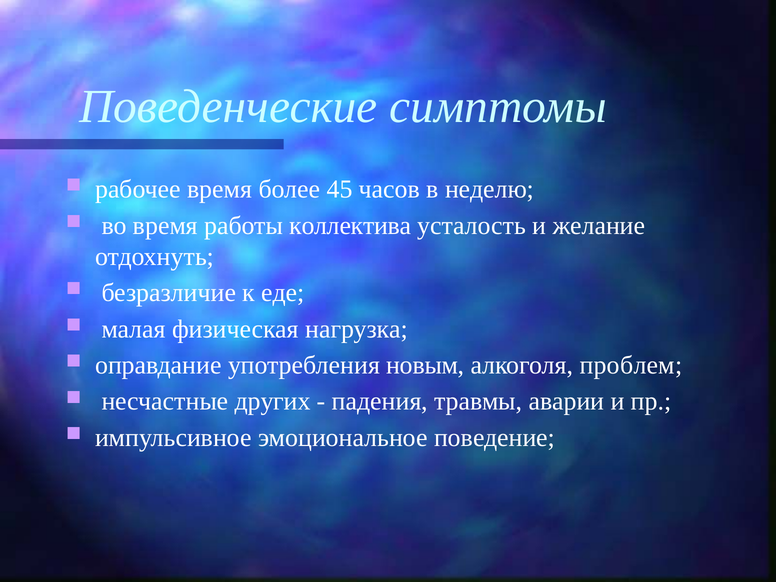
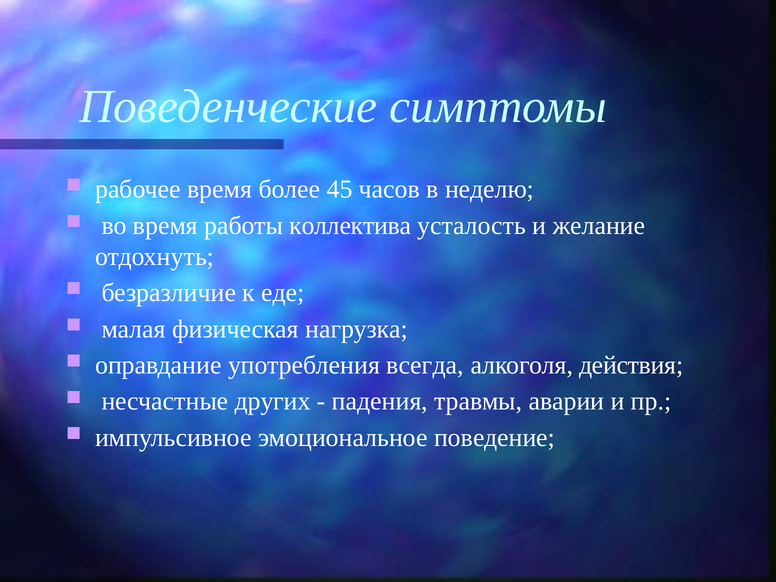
новым: новым -> всегда
проблем: проблем -> действия
